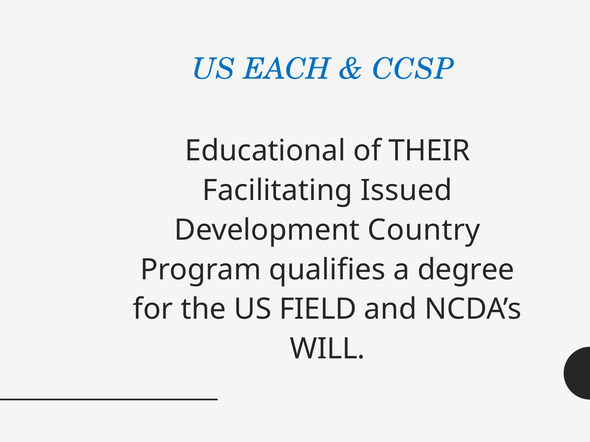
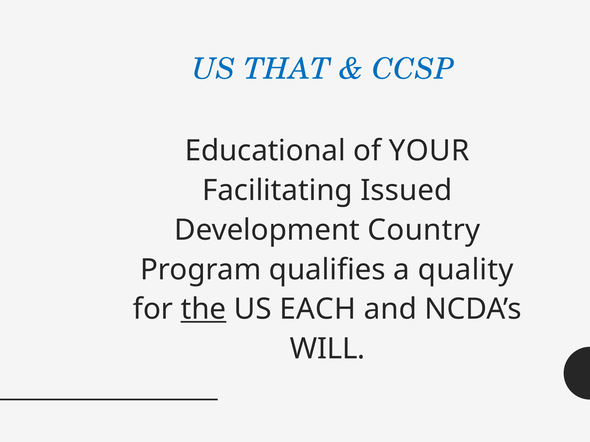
EACH: EACH -> THAT
THEIR: THEIR -> YOUR
degree: degree -> quality
the underline: none -> present
FIELD: FIELD -> EACH
